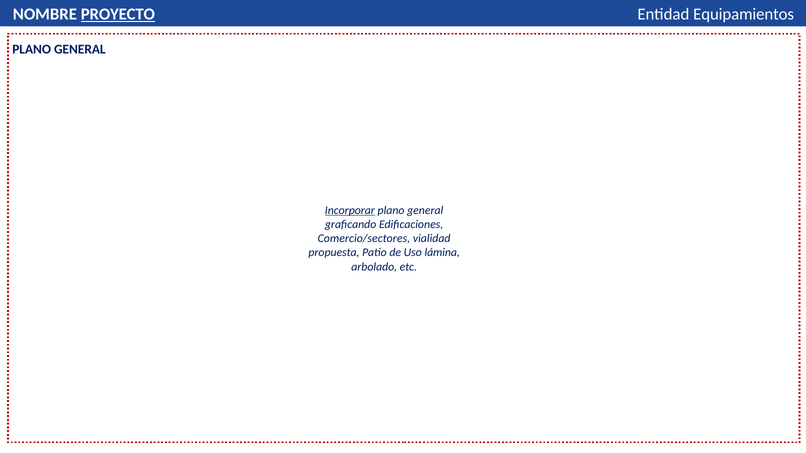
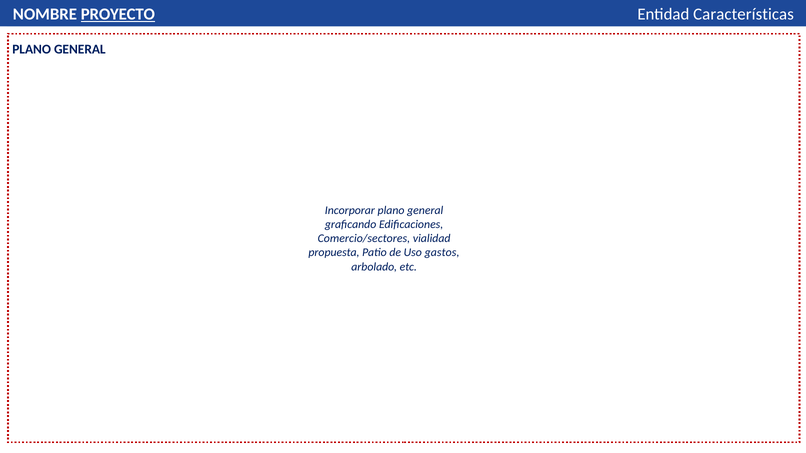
Equipamientos: Equipamientos -> Características
Incorporar underline: present -> none
lámina: lámina -> gastos
